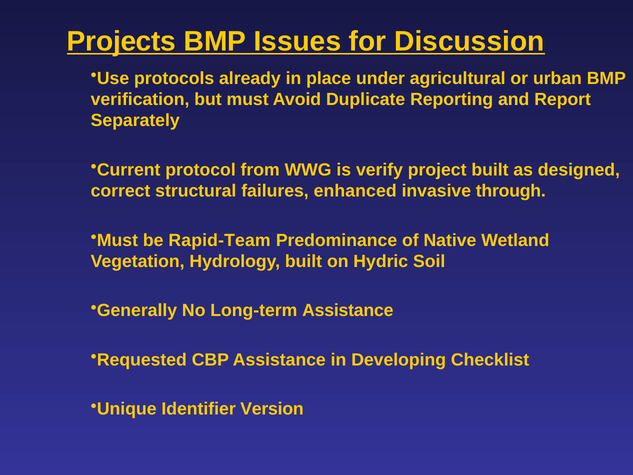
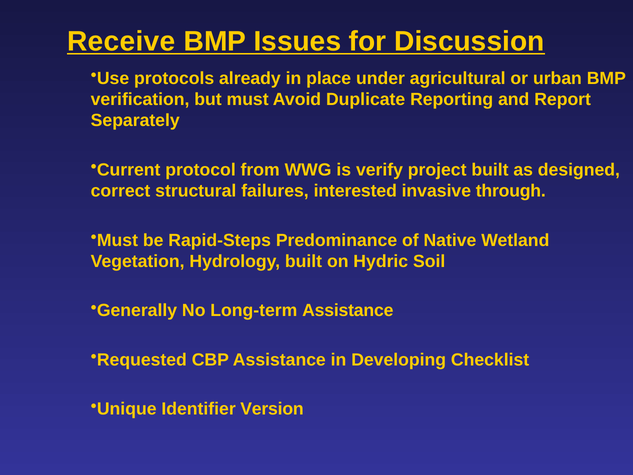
Projects: Projects -> Receive
enhanced: enhanced -> interested
Rapid-Team: Rapid-Team -> Rapid-Steps
